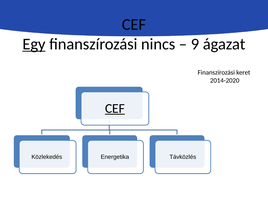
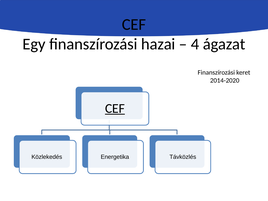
Egy underline: present -> none
nincs: nincs -> hazai
9: 9 -> 4
